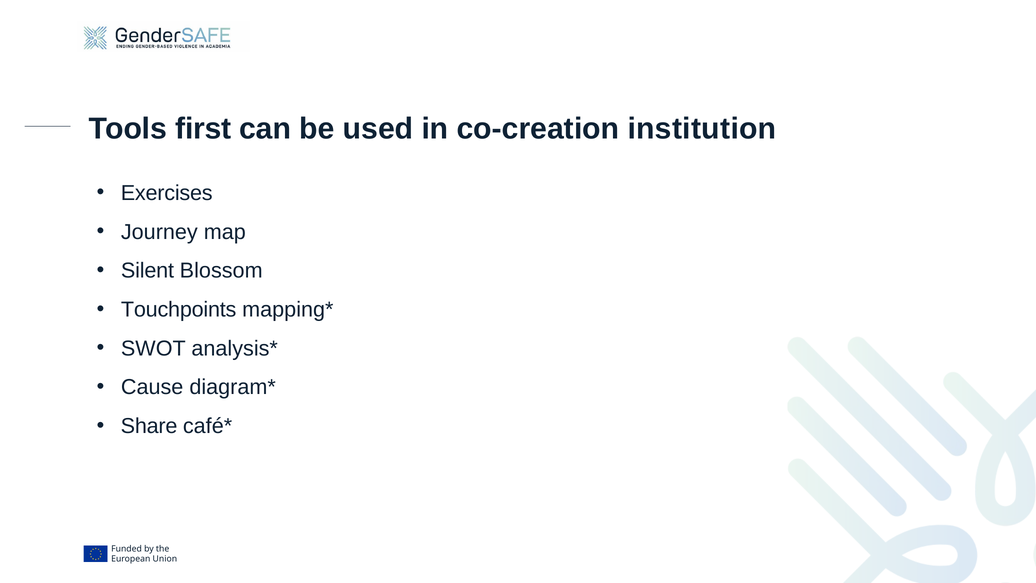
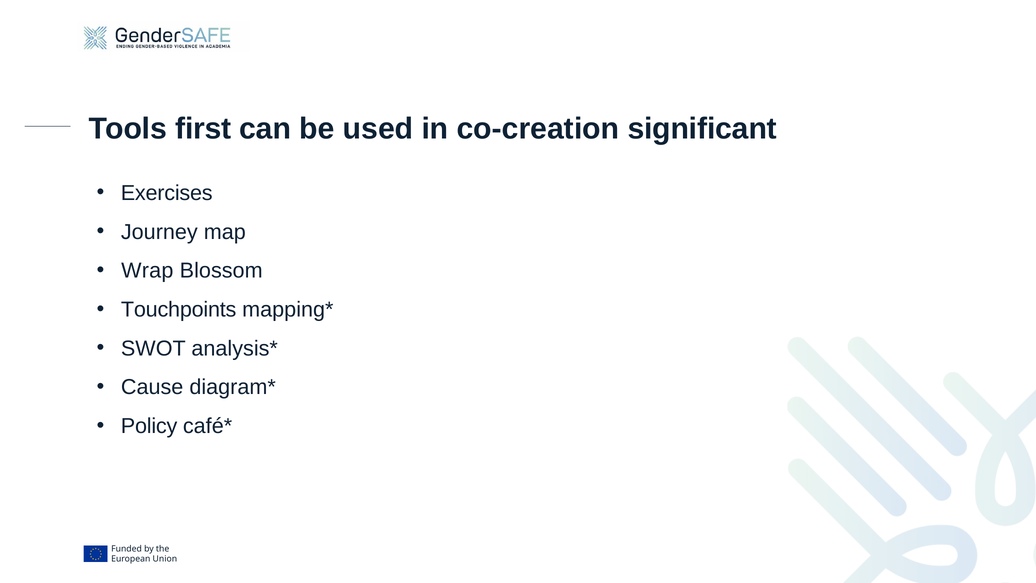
institution: institution -> significant
Silent: Silent -> Wrap
Share: Share -> Policy
